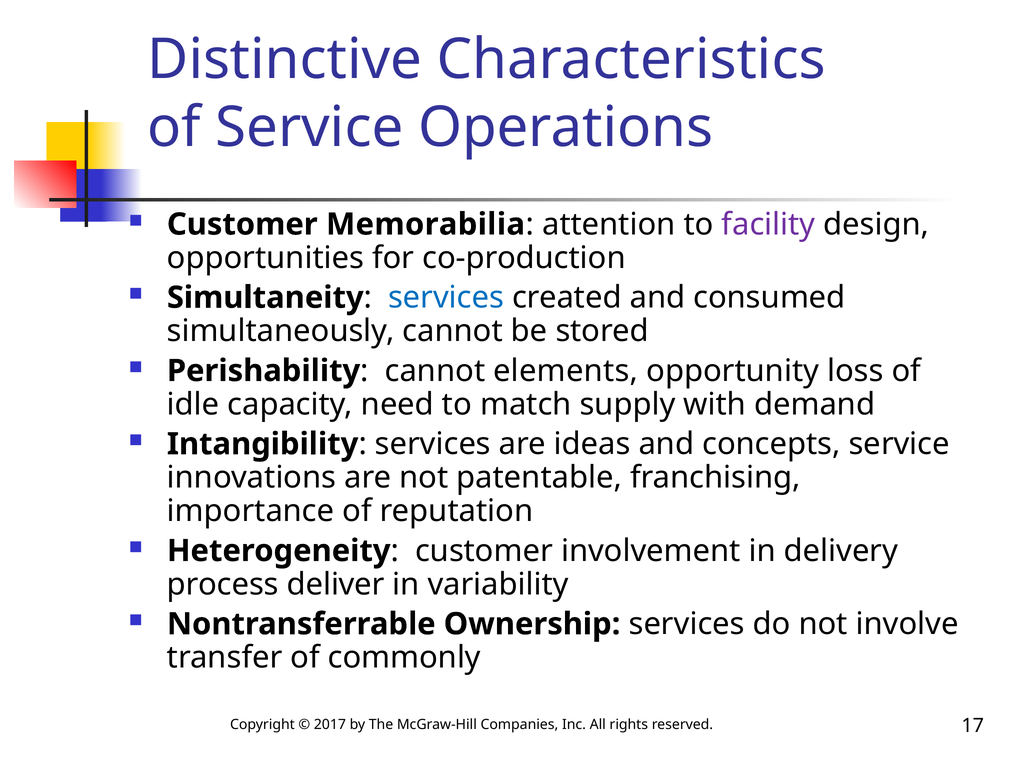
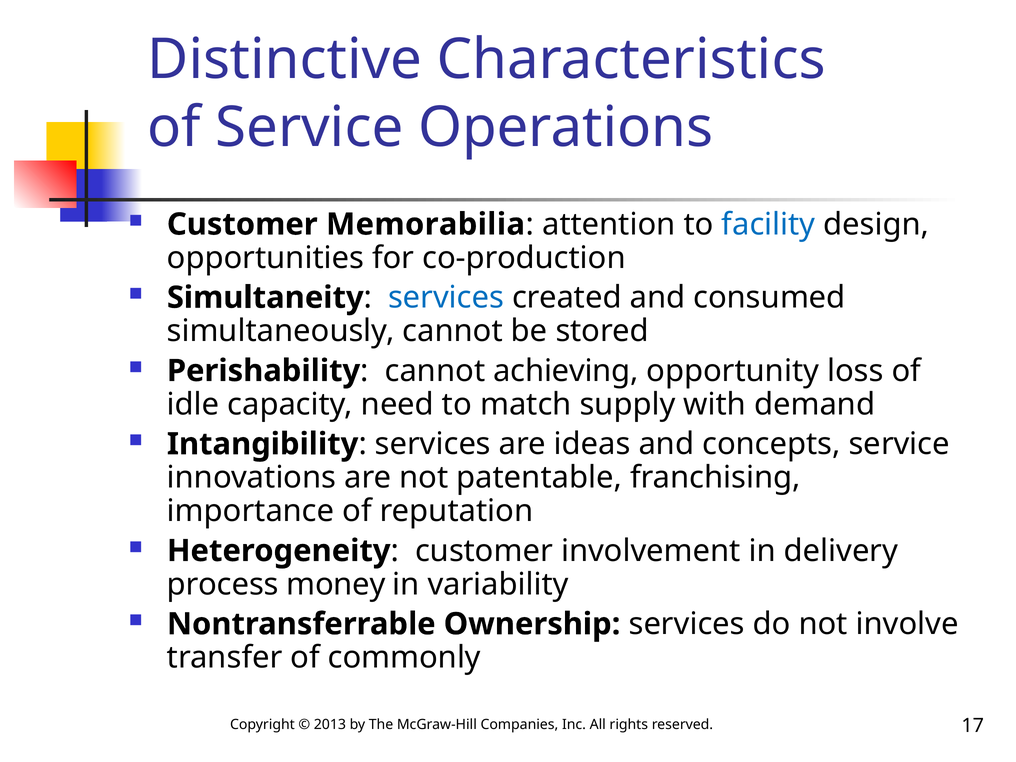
facility colour: purple -> blue
elements: elements -> achieving
deliver: deliver -> money
2017: 2017 -> 2013
